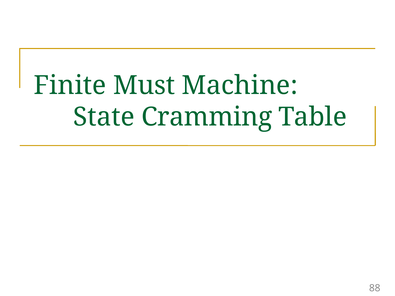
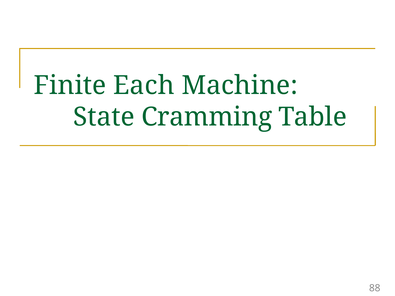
Must: Must -> Each
